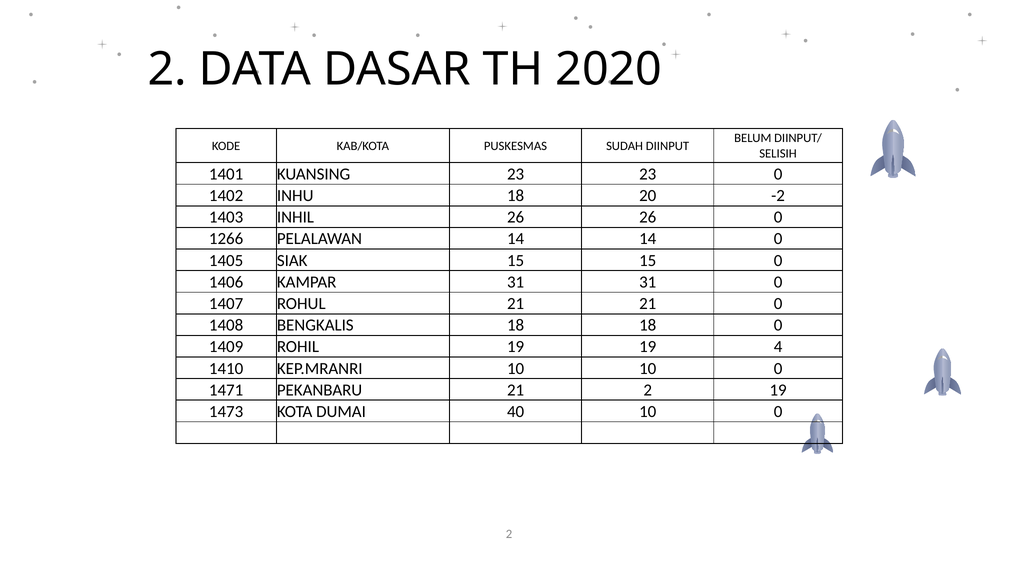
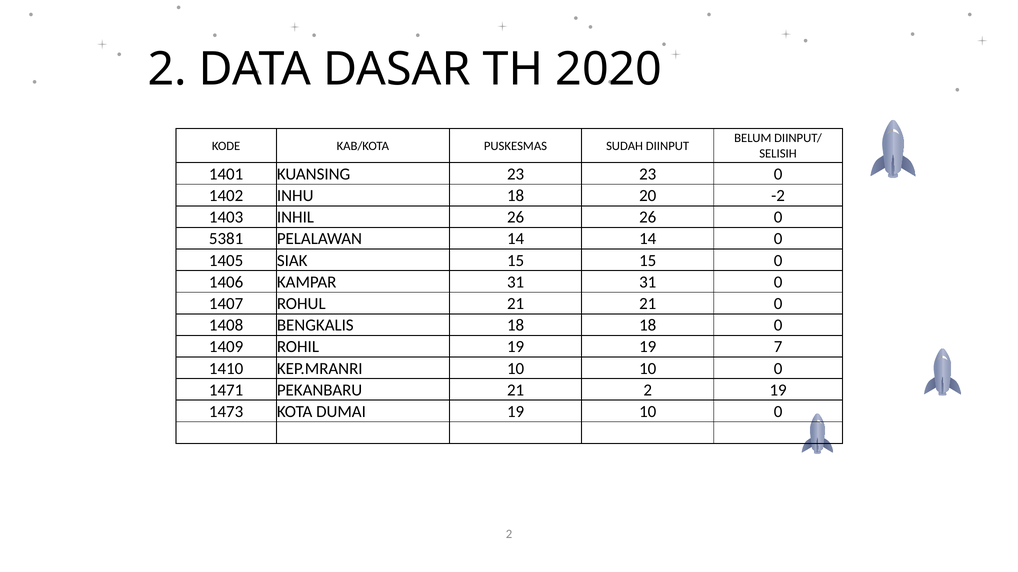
1266: 1266 -> 5381
4: 4 -> 7
DUMAI 40: 40 -> 19
